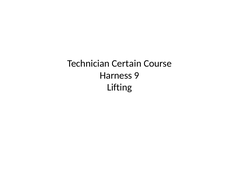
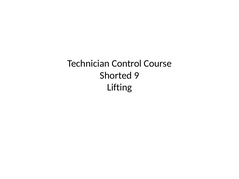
Certain: Certain -> Control
Harness: Harness -> Shorted
